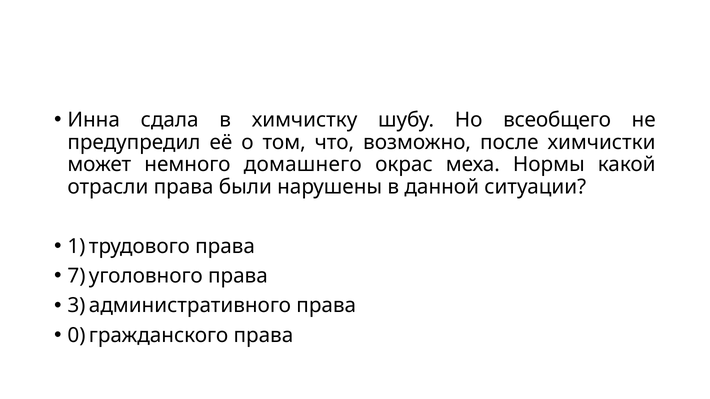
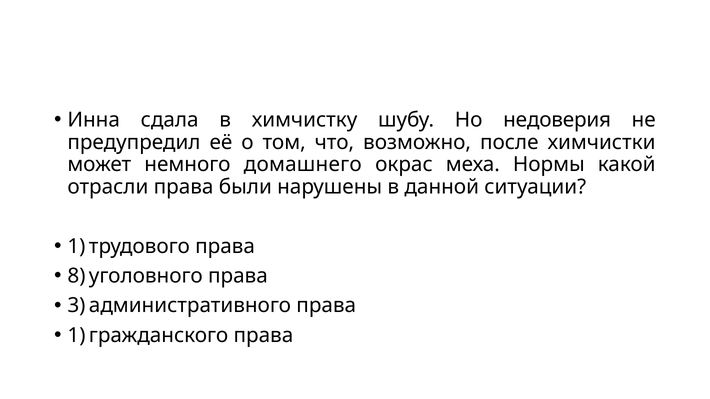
всеобщего: всеобщего -> недоверия
7: 7 -> 8
0 at (76, 336): 0 -> 1
